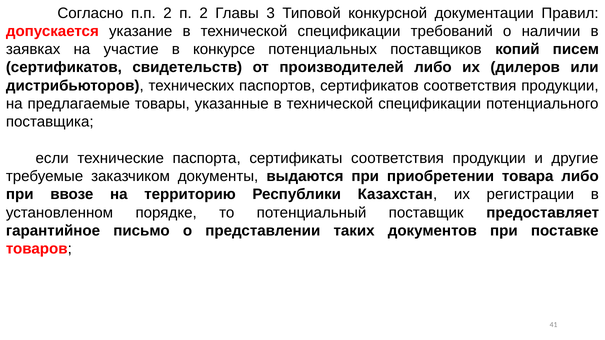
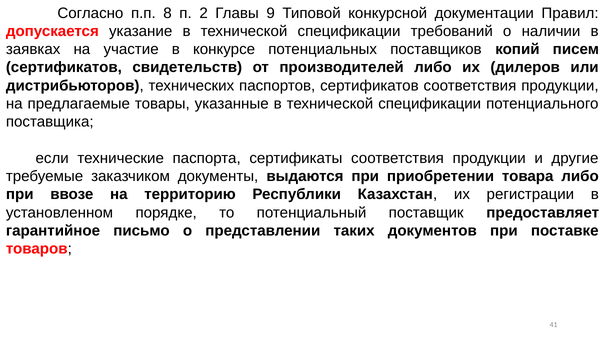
п.п 2: 2 -> 8
3: 3 -> 9
